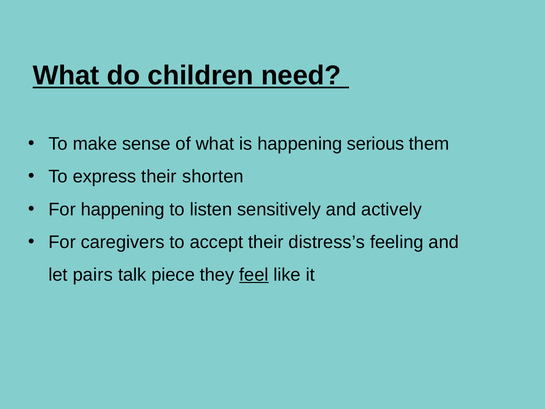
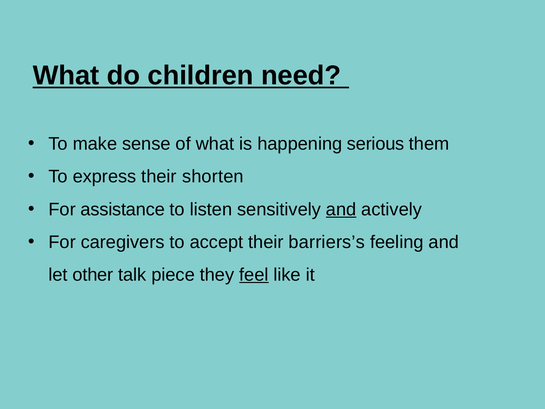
For happening: happening -> assistance
and at (341, 209) underline: none -> present
distress’s: distress’s -> barriers’s
pairs: pairs -> other
